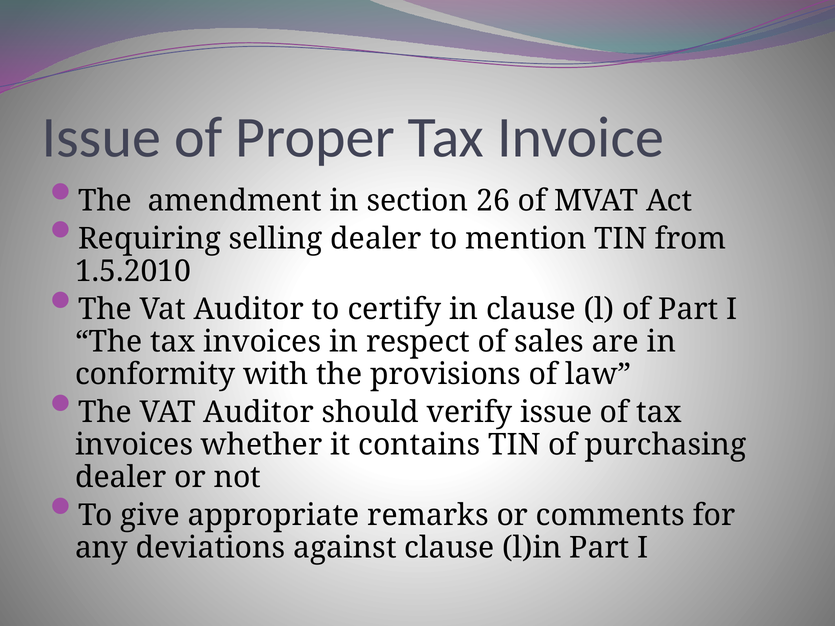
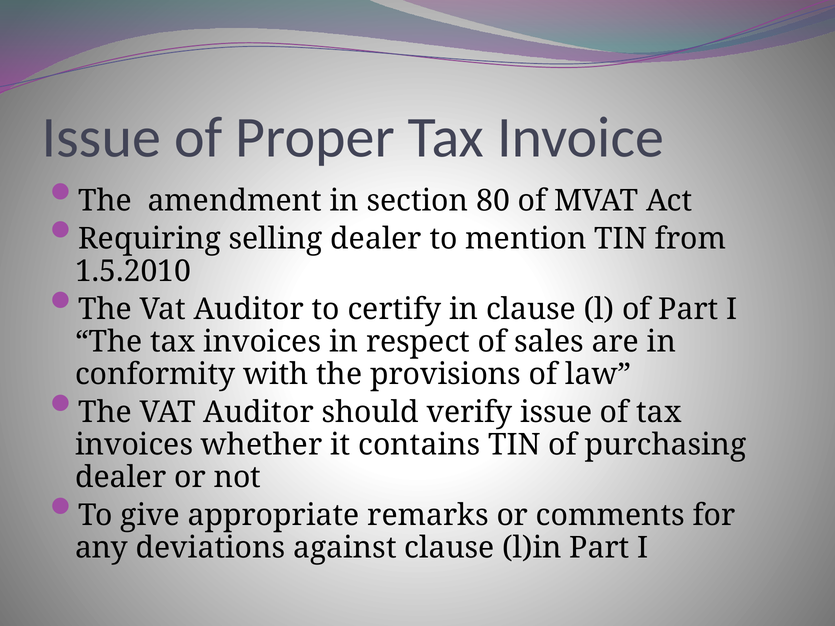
26: 26 -> 80
